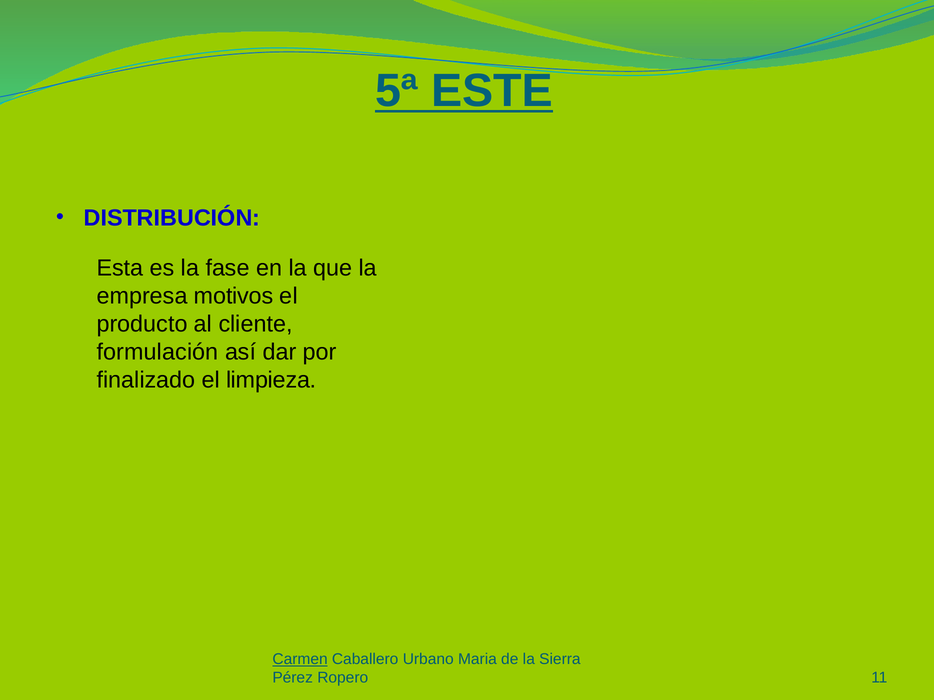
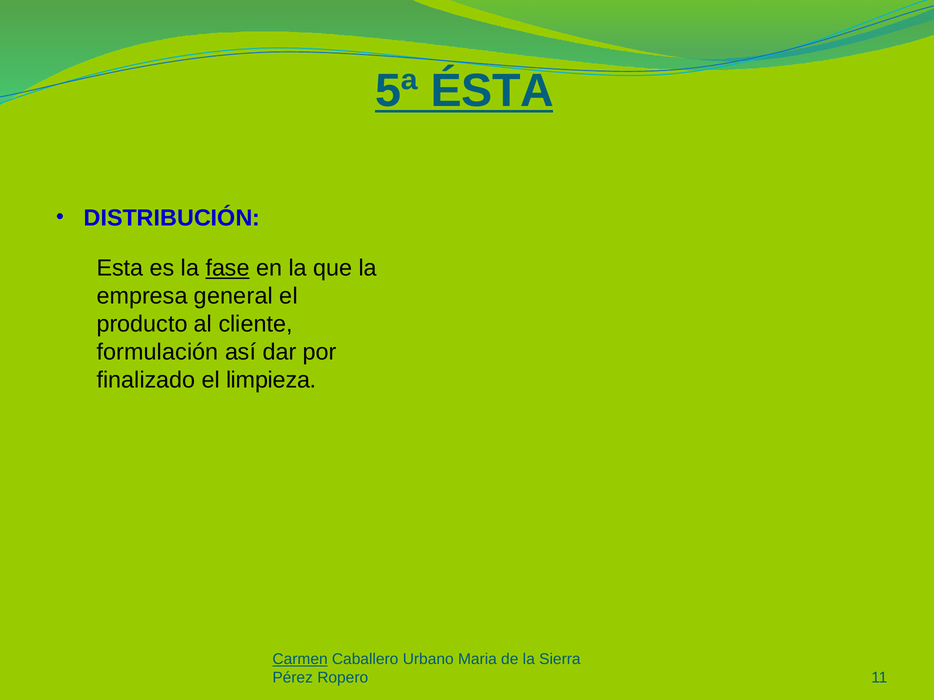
ESTE: ESTE -> ÉSTA
fase underline: none -> present
motivos: motivos -> general
